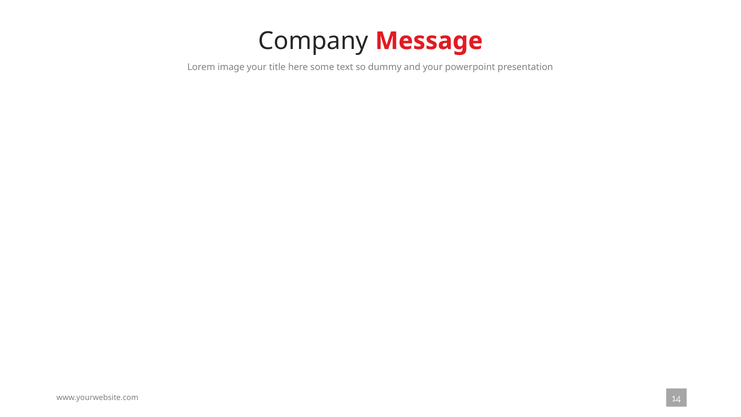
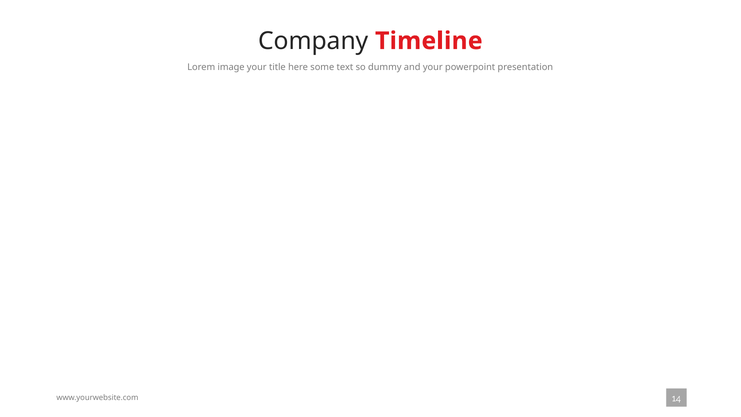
Message: Message -> Timeline
